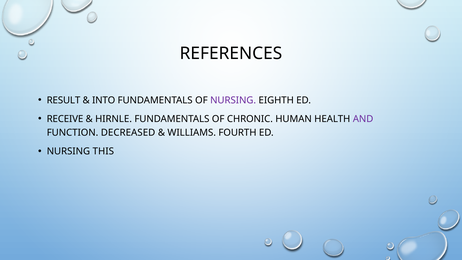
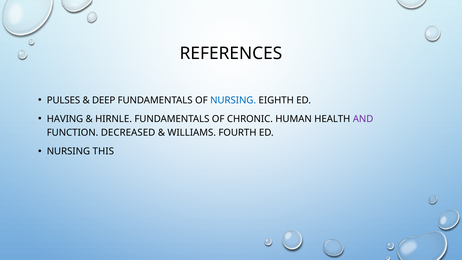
RESULT: RESULT -> PULSES
INTO: INTO -> DEEP
NURSING at (233, 100) colour: purple -> blue
RECEIVE: RECEIVE -> HAVING
